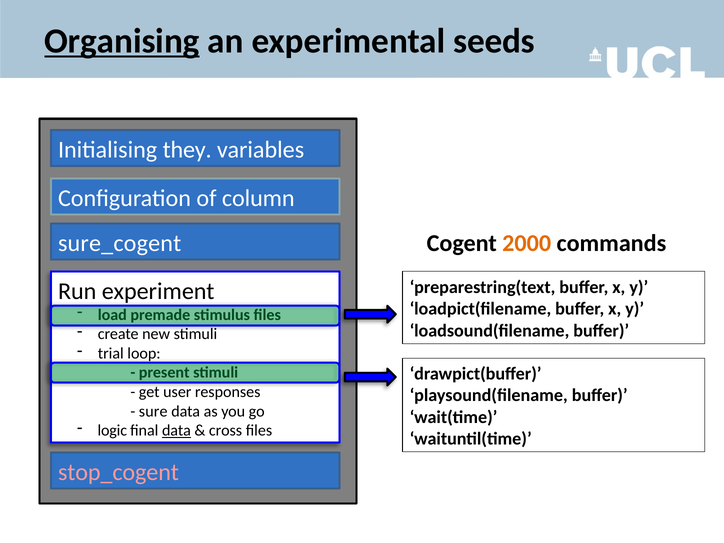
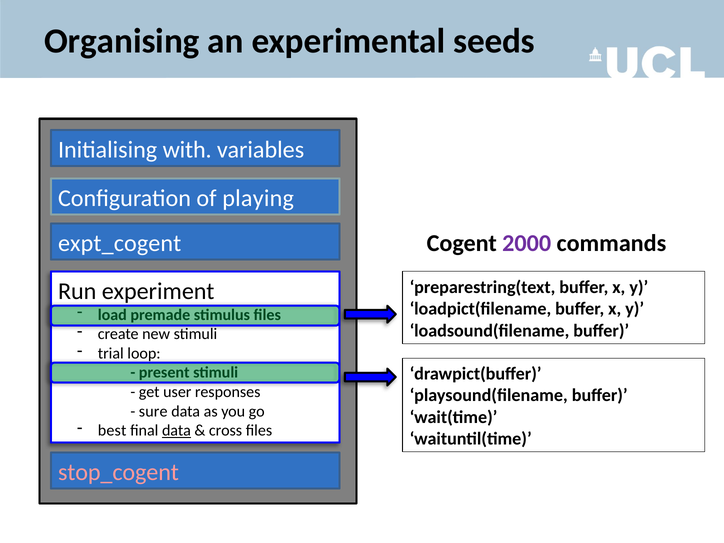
Organising underline: present -> none
they: they -> with
column: column -> playing
sure_cogent: sure_cogent -> expt_cogent
2000 colour: orange -> purple
logic: logic -> best
